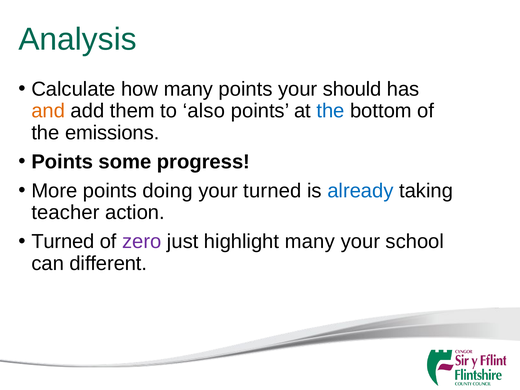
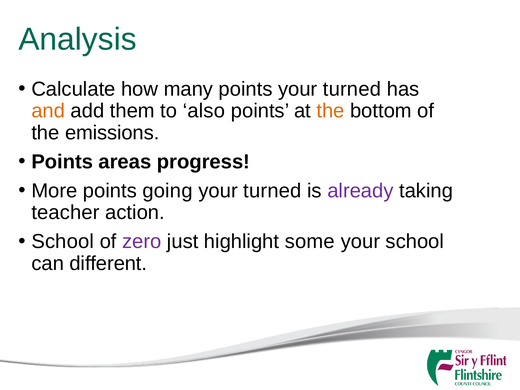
points your should: should -> turned
the at (331, 111) colour: blue -> orange
some: some -> areas
doing: doing -> going
already colour: blue -> purple
Turned at (63, 242): Turned -> School
highlight many: many -> some
